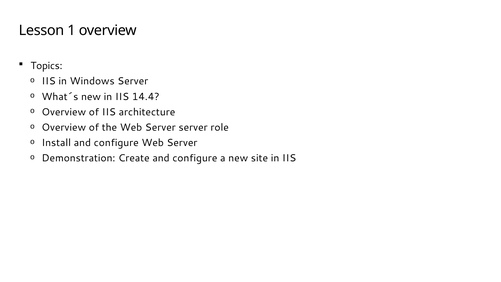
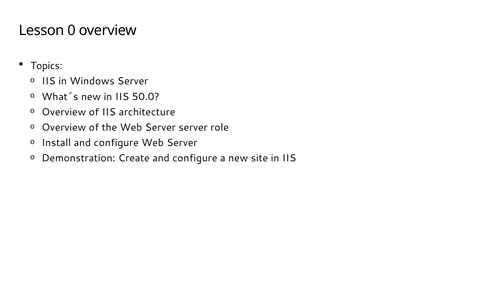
1: 1 -> 0
14.4: 14.4 -> 50.0
